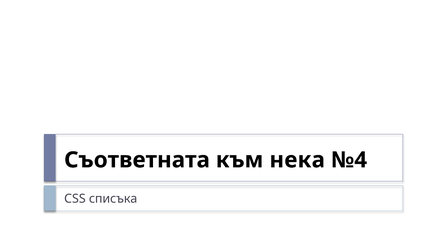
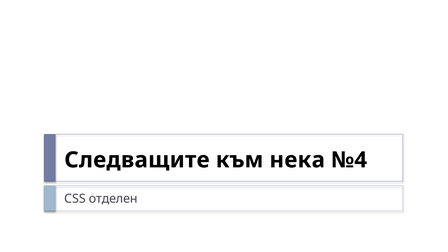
Съответната: Съответната -> Следващите
списъка: списъка -> отделен
